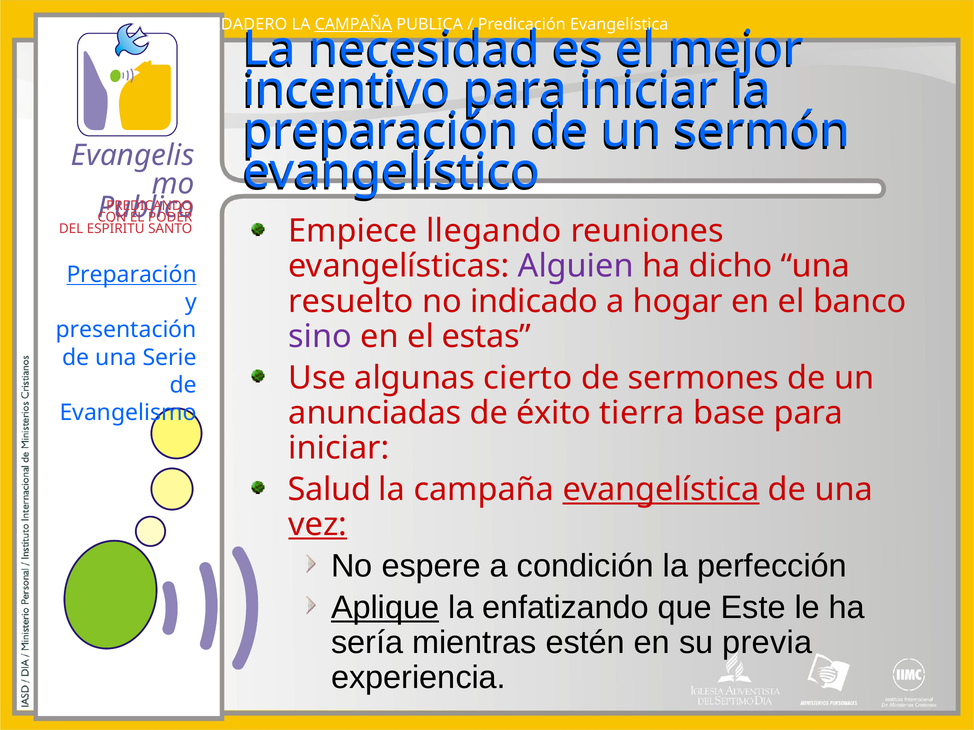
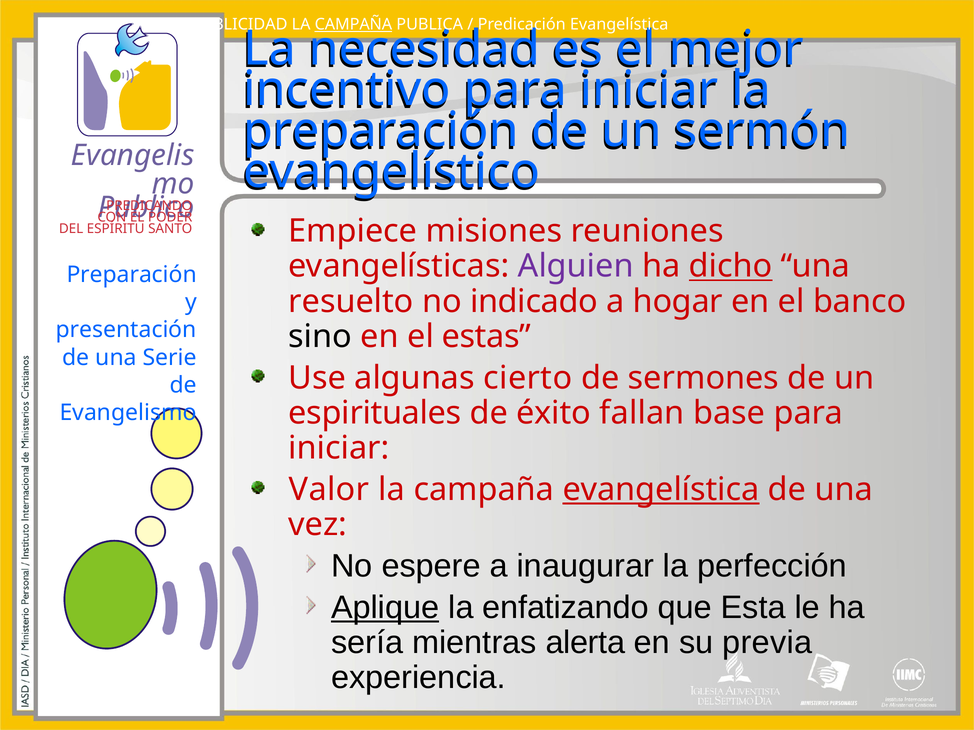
VERDADERO: VERDADERO -> PUBLICIDAD
llegando: llegando -> misiones
dicho underline: none -> present
Preparación at (132, 275) underline: present -> none
sino colour: purple -> black
anunciadas: anunciadas -> espirituales
tierra: tierra -> fallan
Salud: Salud -> Valor
vez underline: present -> none
condición: condición -> inaugurar
Este: Este -> Esta
estén: estén -> alerta
